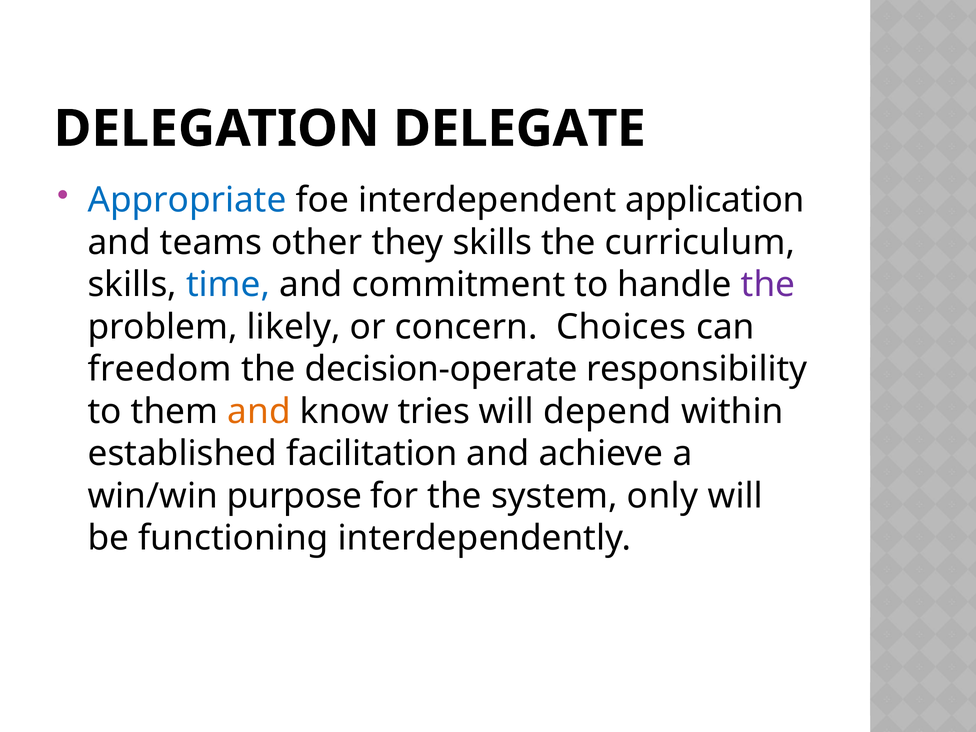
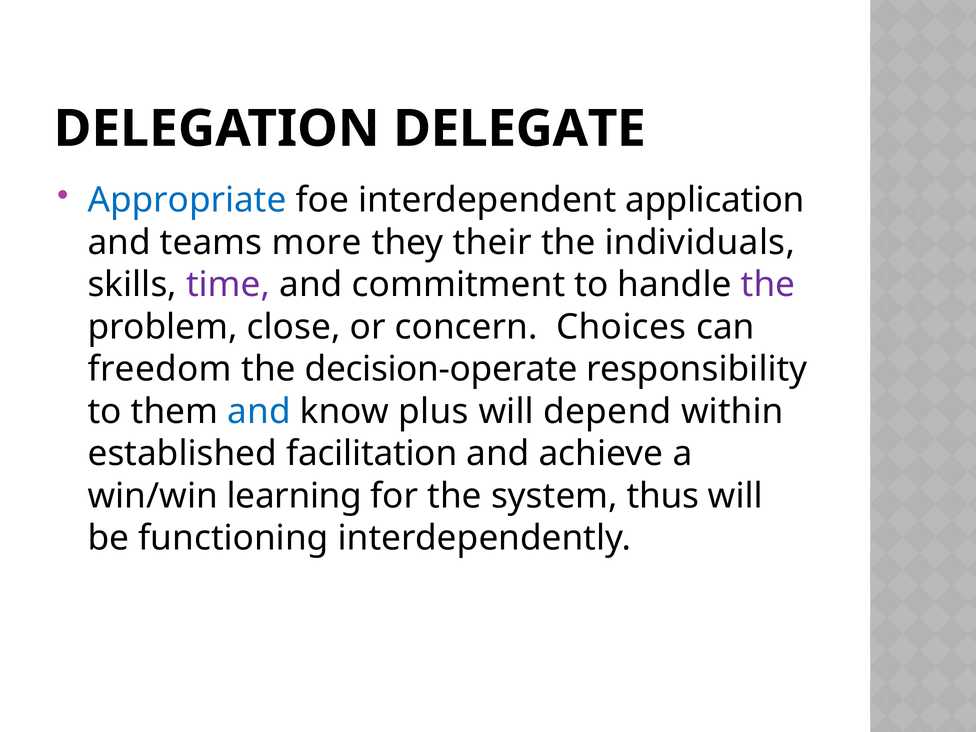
other: other -> more
they skills: skills -> their
curriculum: curriculum -> individuals
time colour: blue -> purple
likely: likely -> close
and at (259, 412) colour: orange -> blue
tries: tries -> plus
purpose: purpose -> learning
only: only -> thus
